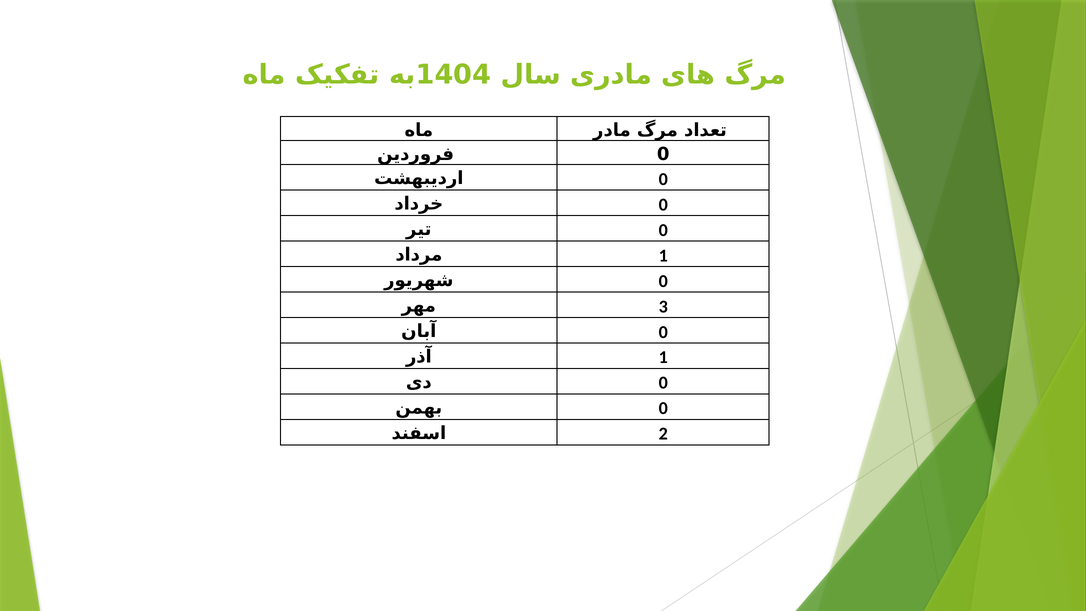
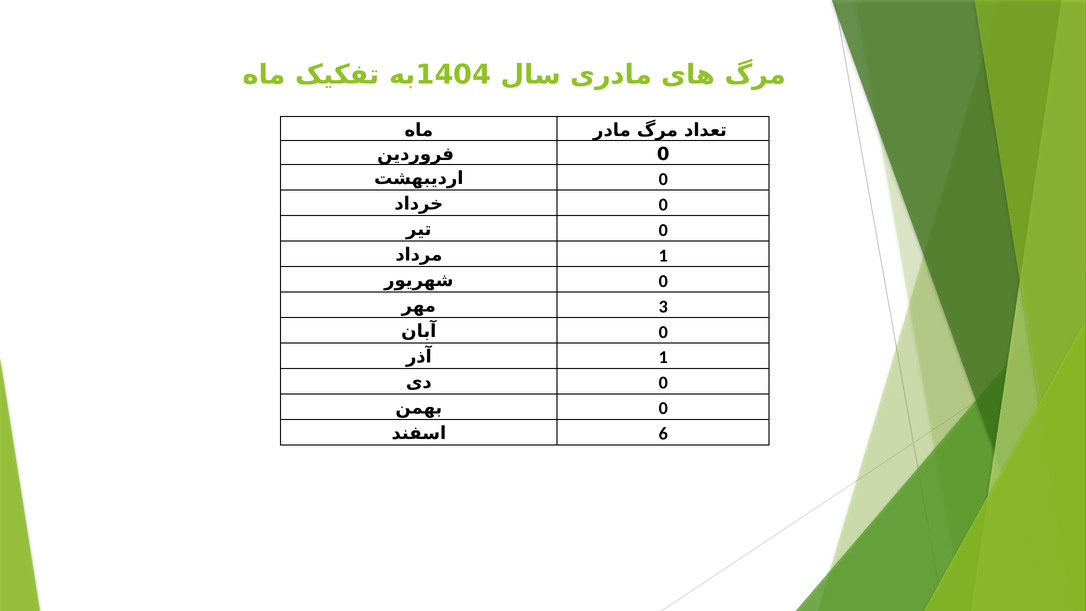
2: 2 -> 6
